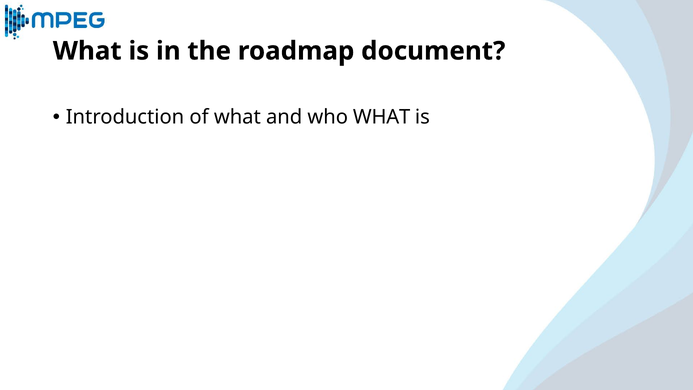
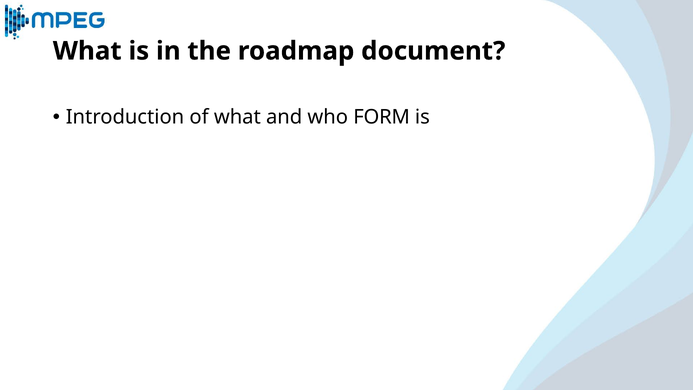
who WHAT: WHAT -> FORM
